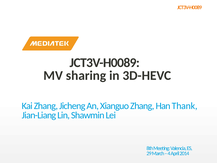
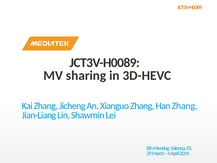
Han Thank: Thank -> Zhang
